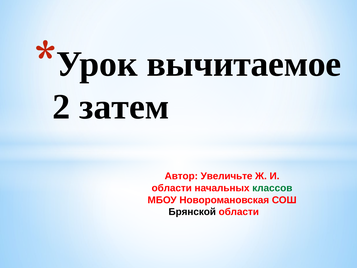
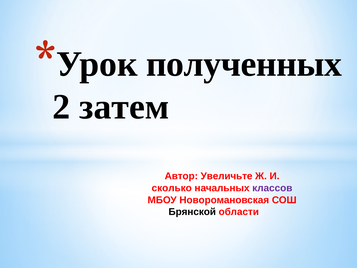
вычитаемое: вычитаемое -> полученных
области at (172, 188): области -> сколько
классов colour: green -> purple
